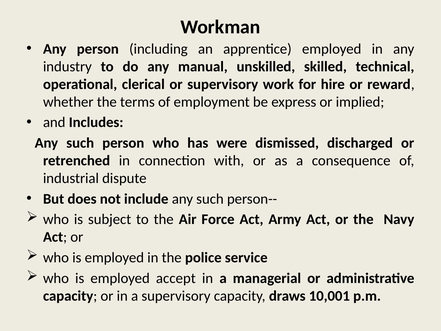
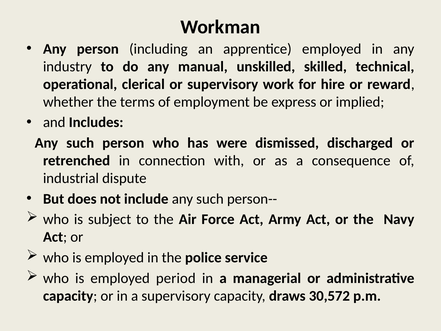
accept: accept -> period
10,001: 10,001 -> 30,572
